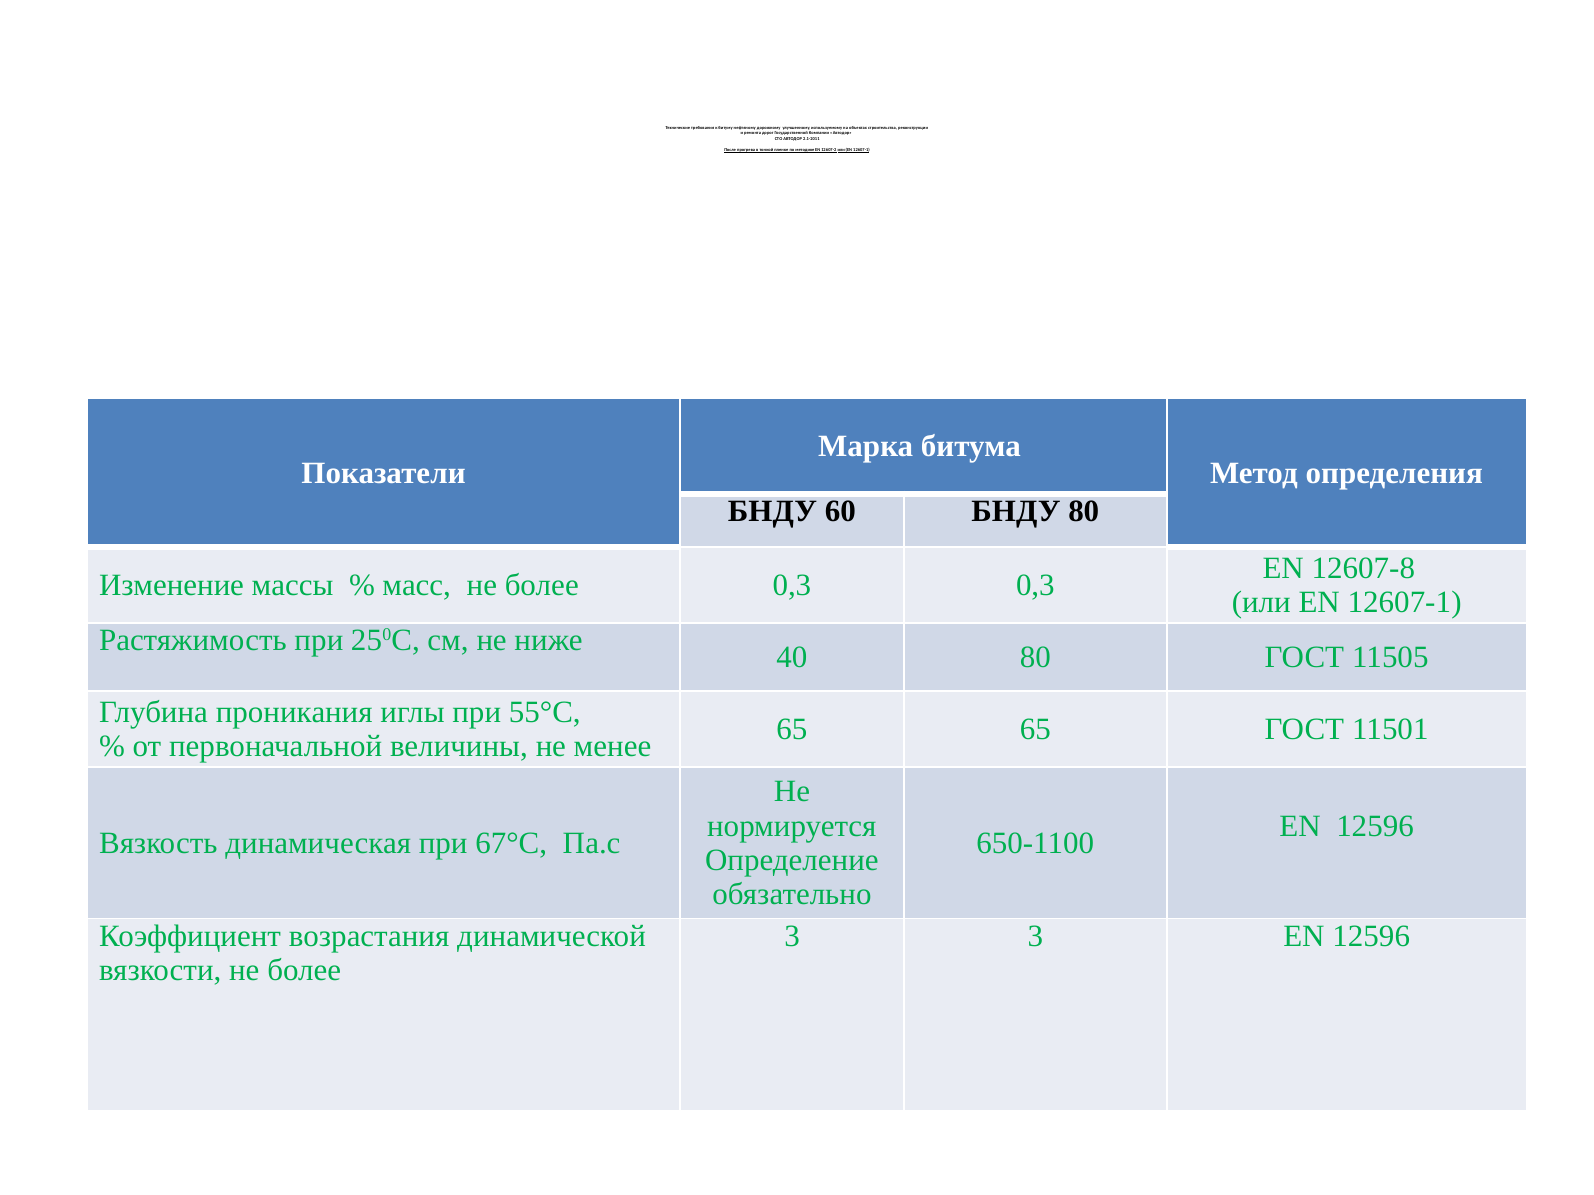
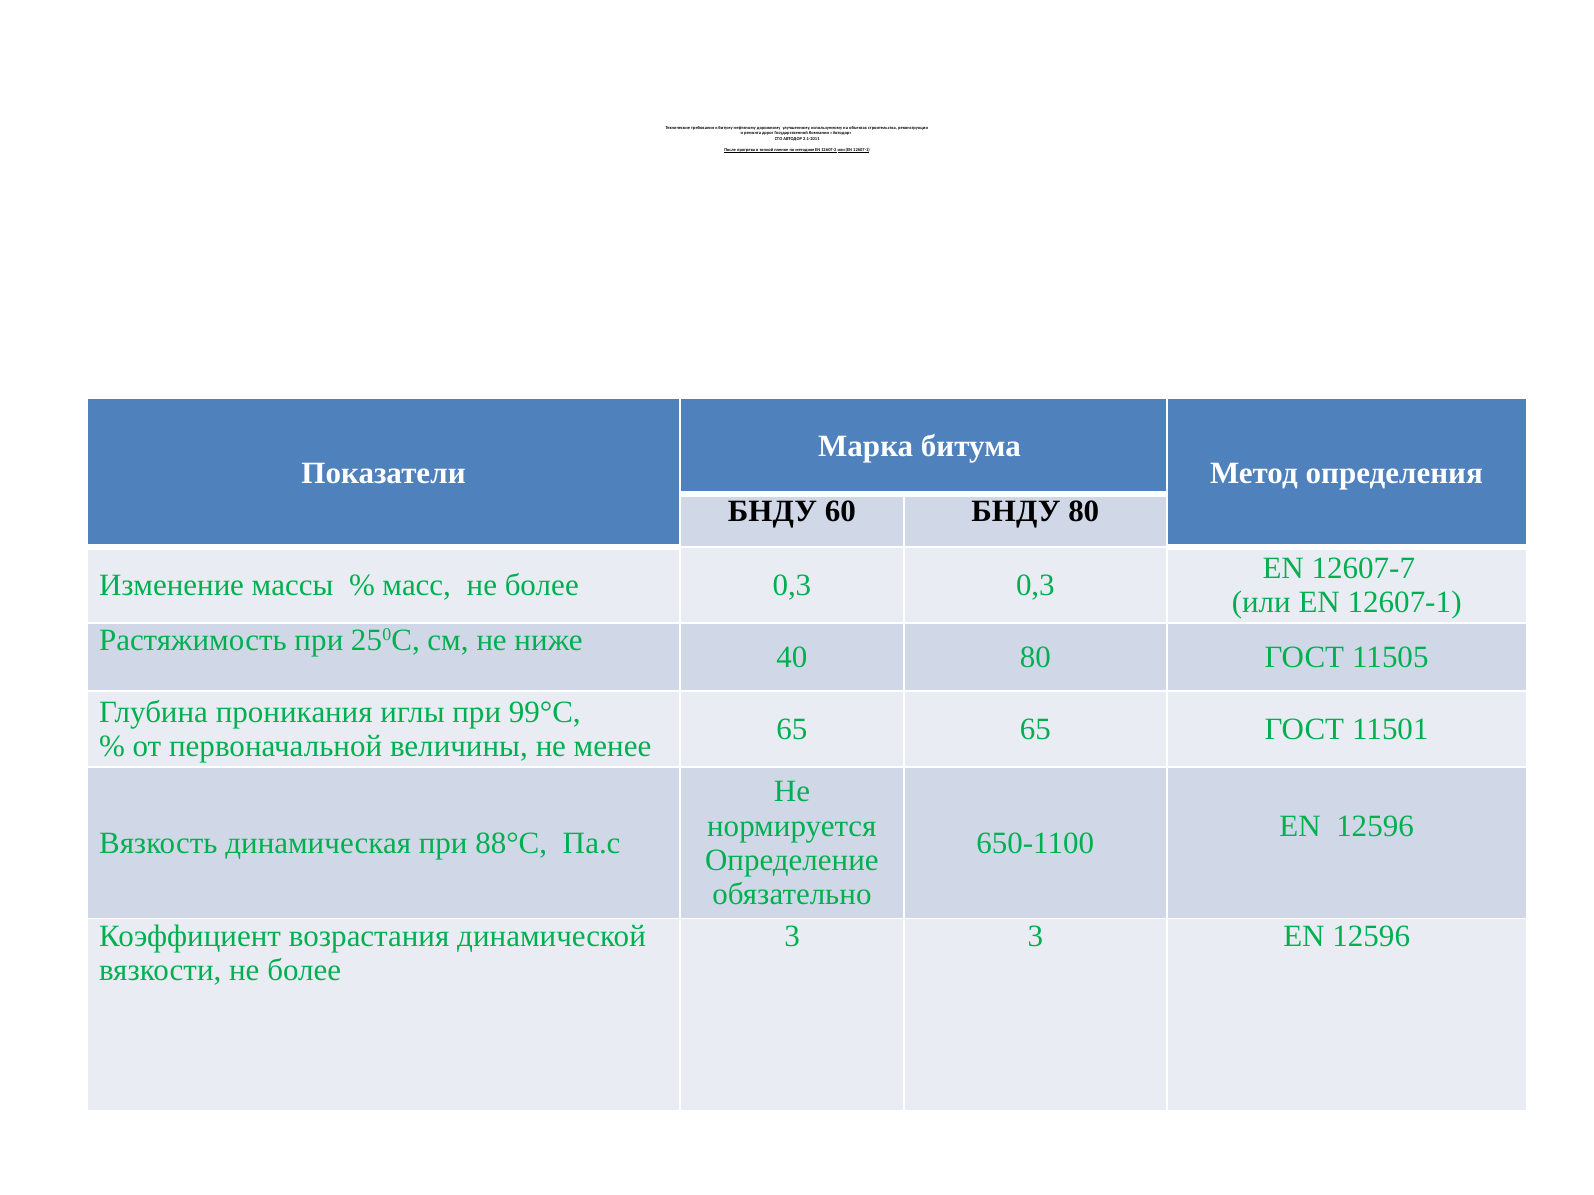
12607-8: 12607-8 -> 12607-7
55°С: 55°С -> 99°С
67°С: 67°С -> 88°С
